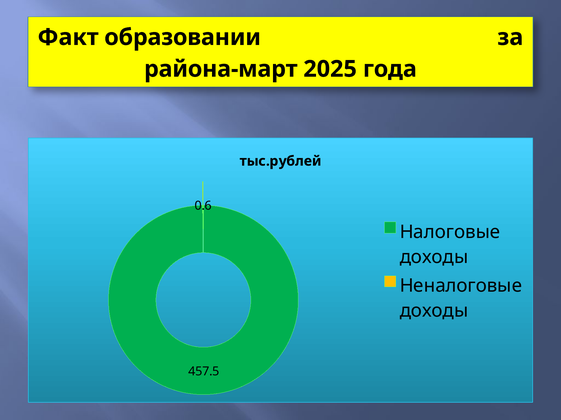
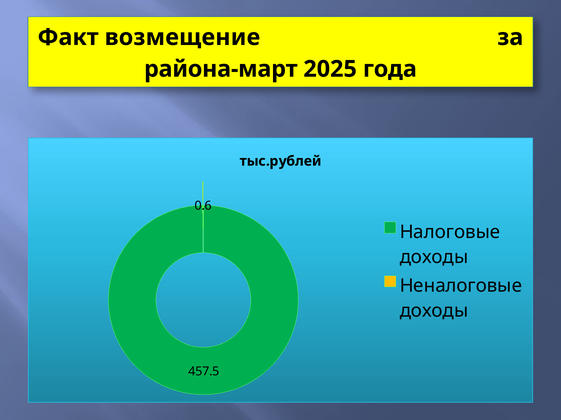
образовании: образовании -> возмещение
